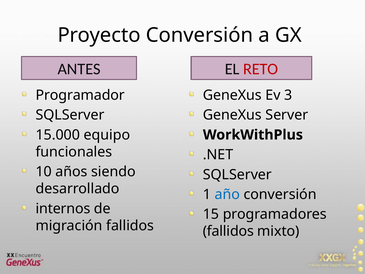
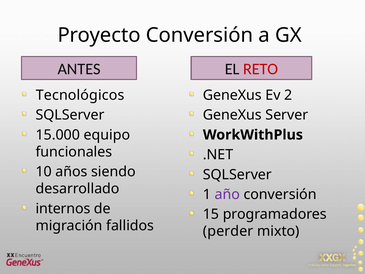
Programador: Programador -> Tecnológicos
3: 3 -> 2
año colour: blue -> purple
fallidos at (228, 231): fallidos -> perder
